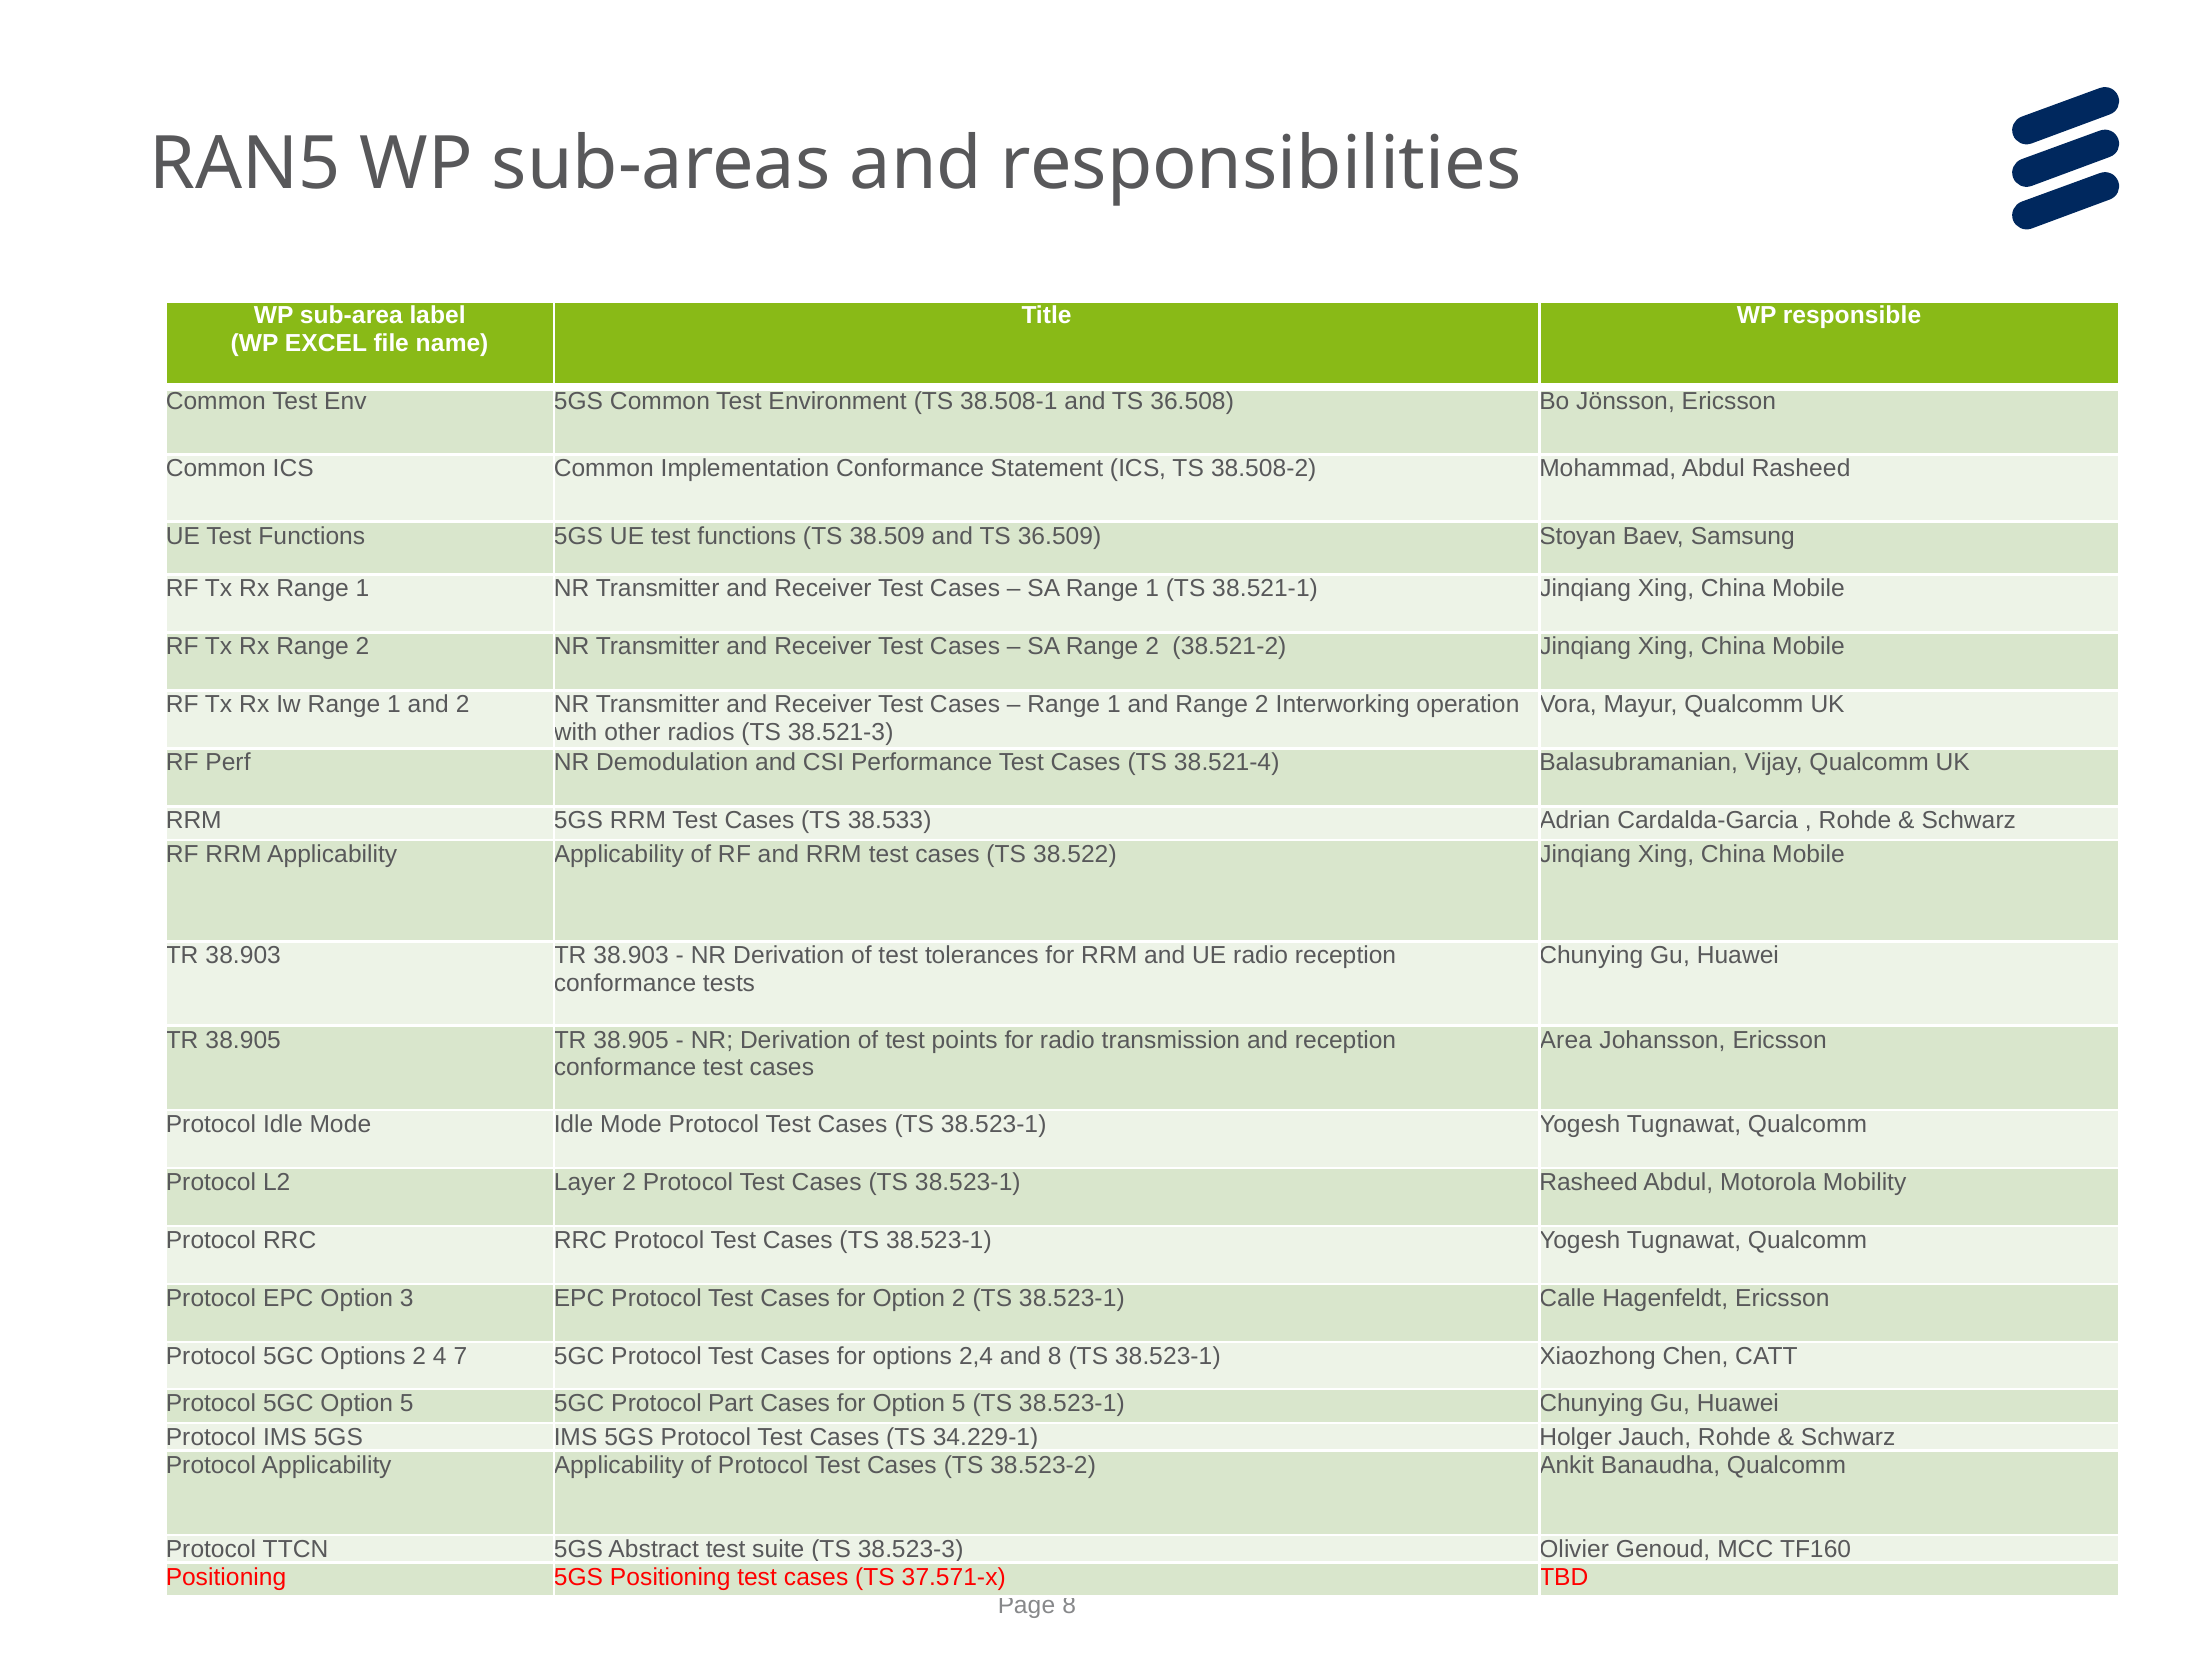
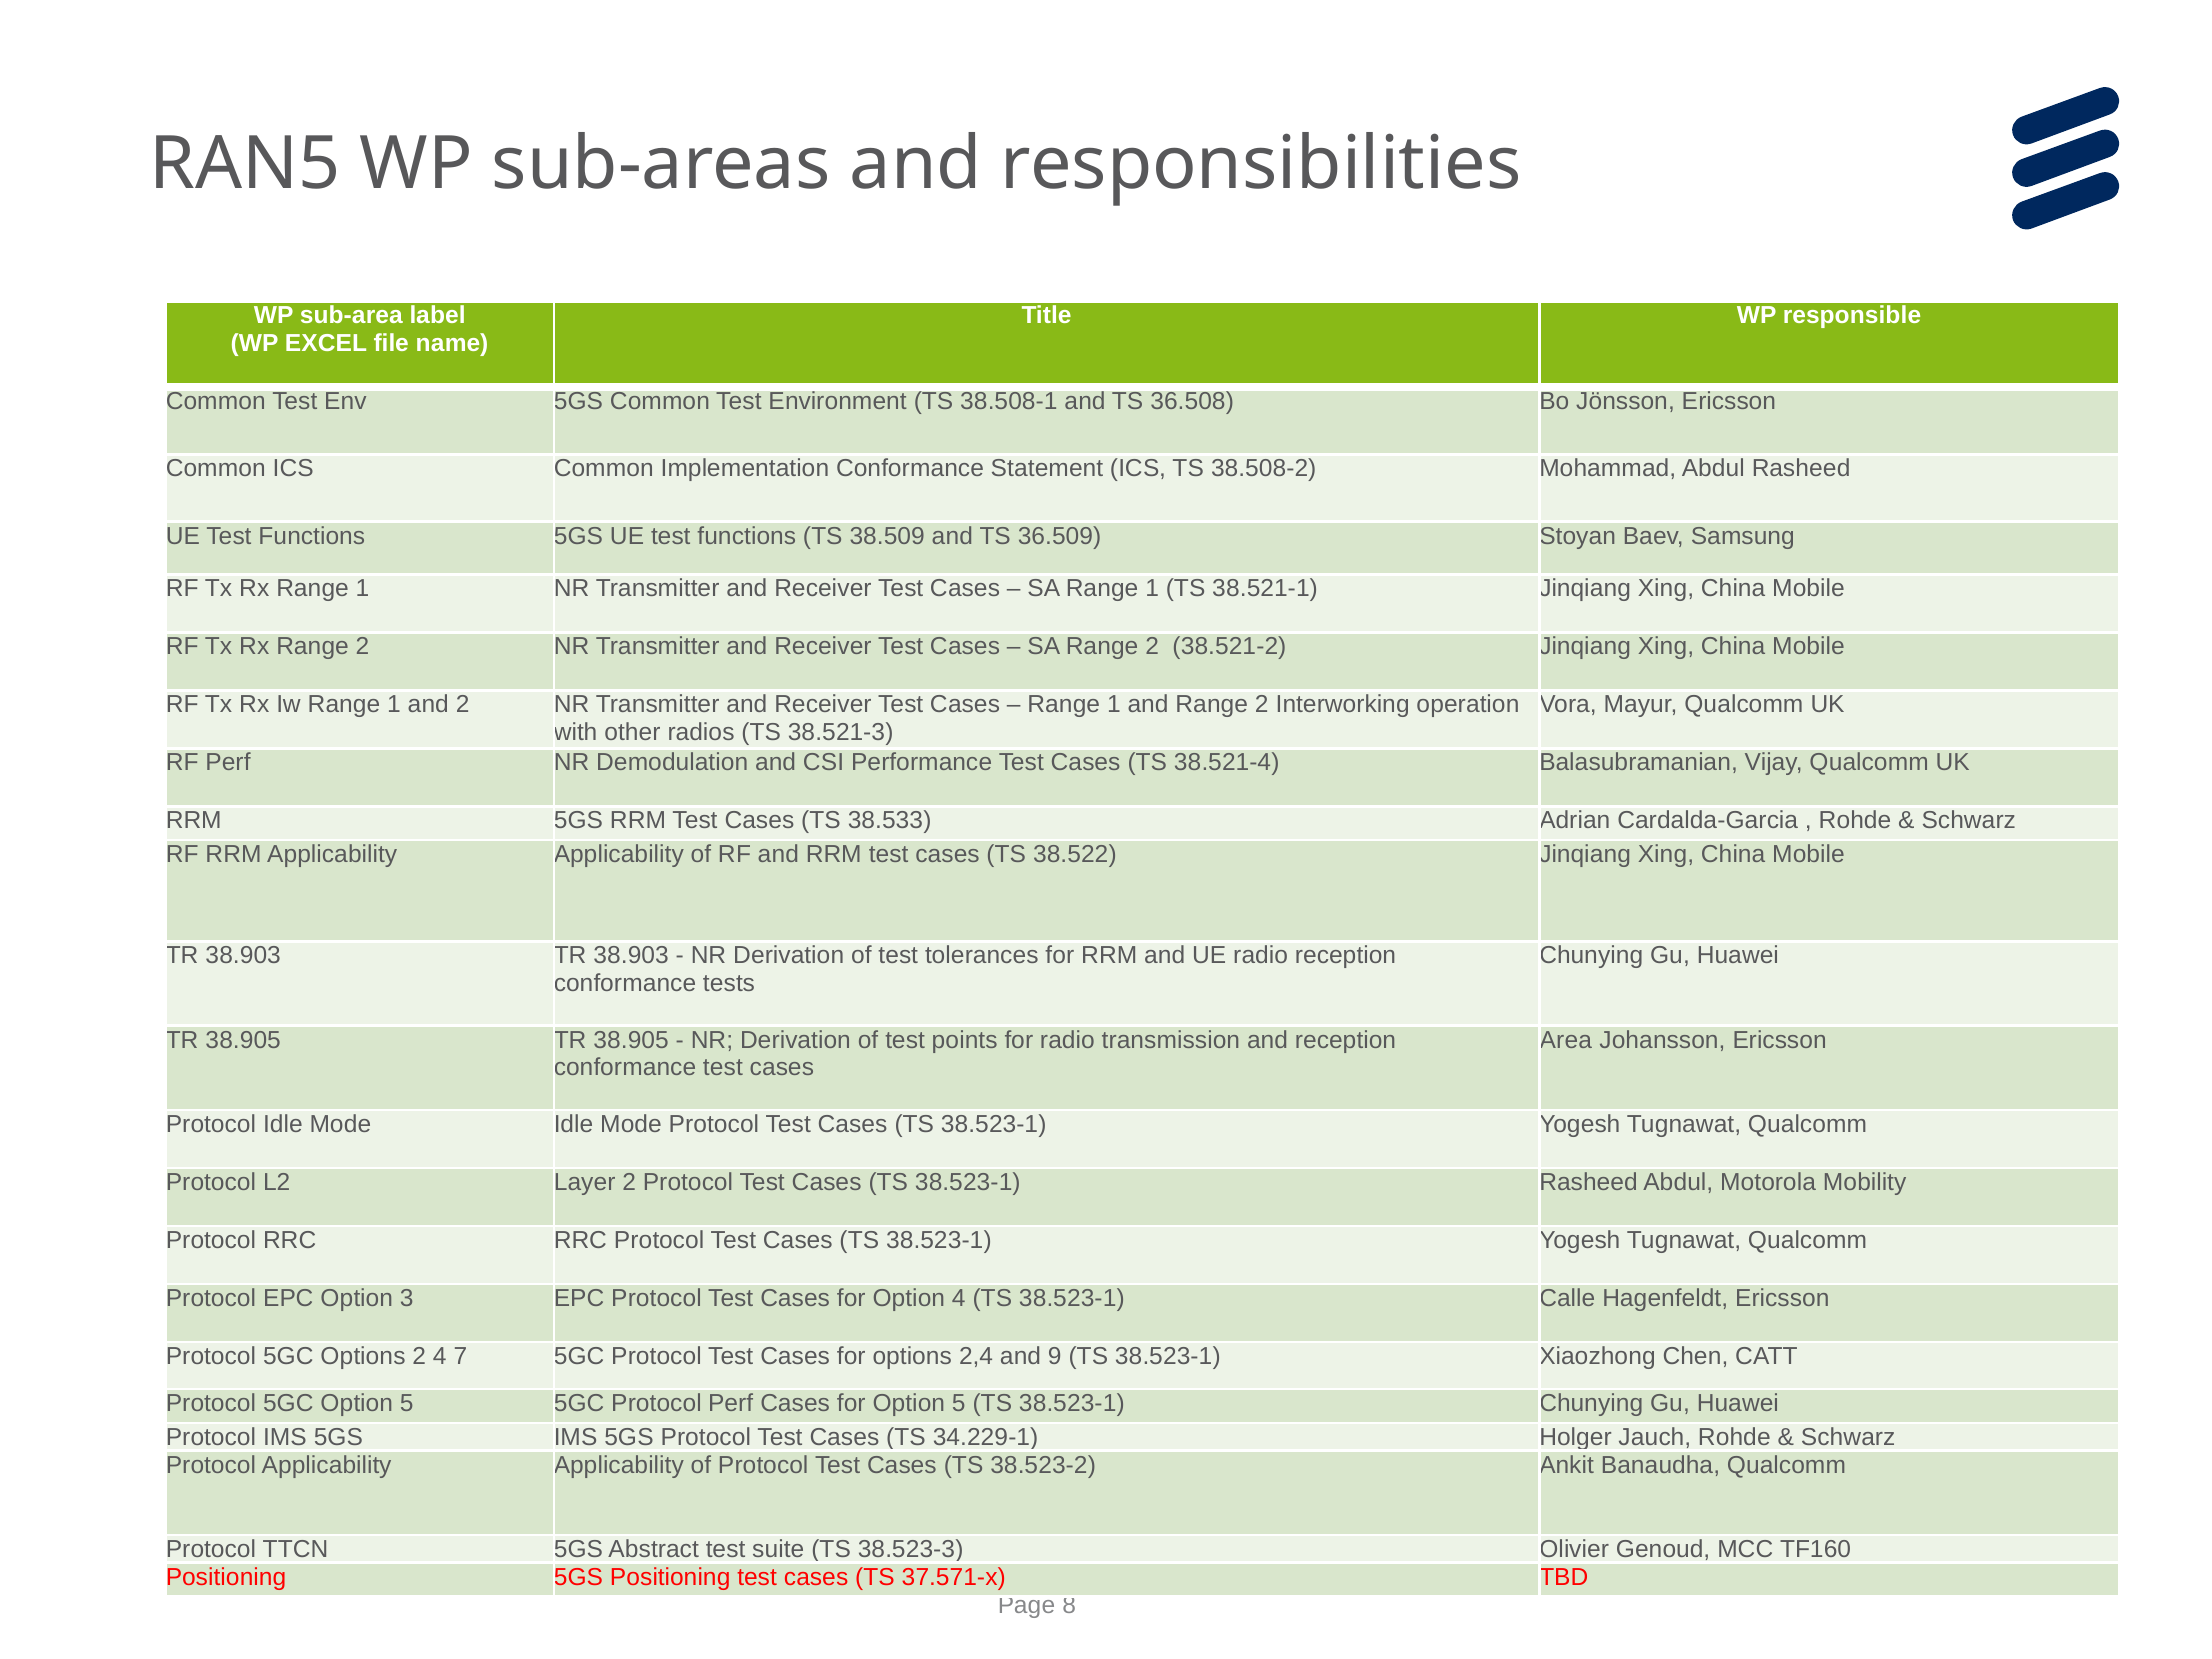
Option 2: 2 -> 4
and 8: 8 -> 9
Protocol Part: Part -> Perf
